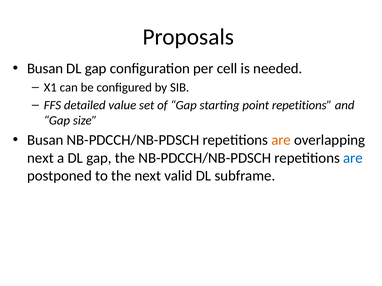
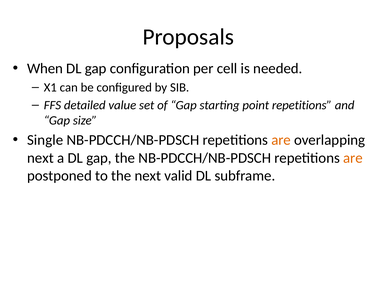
Busan at (45, 69): Busan -> When
Busan at (45, 140): Busan -> Single
are at (353, 158) colour: blue -> orange
